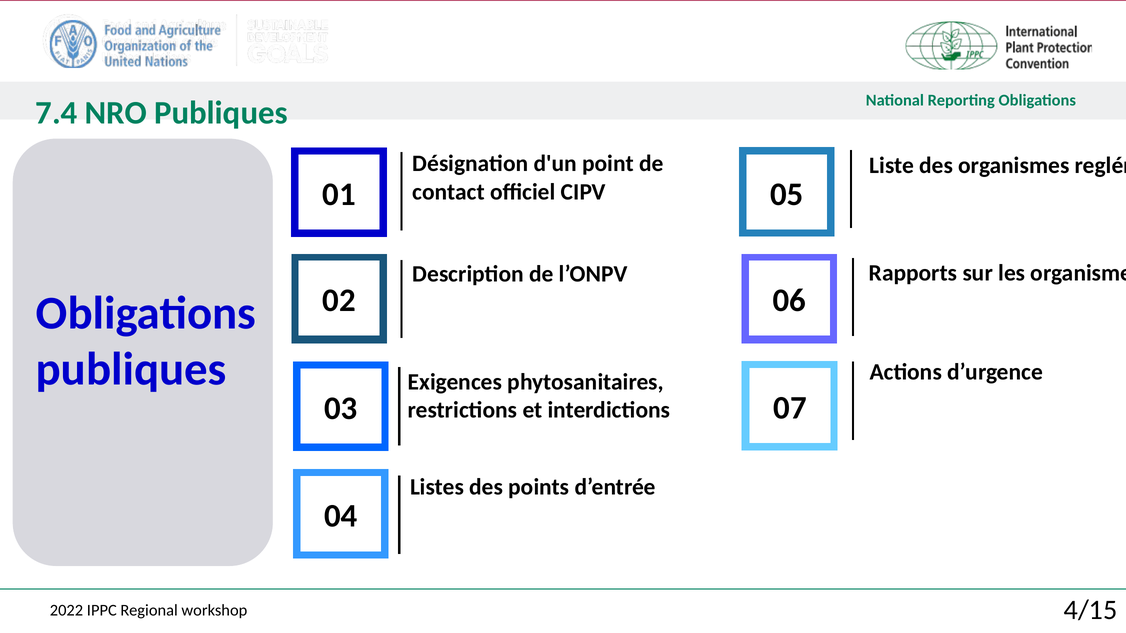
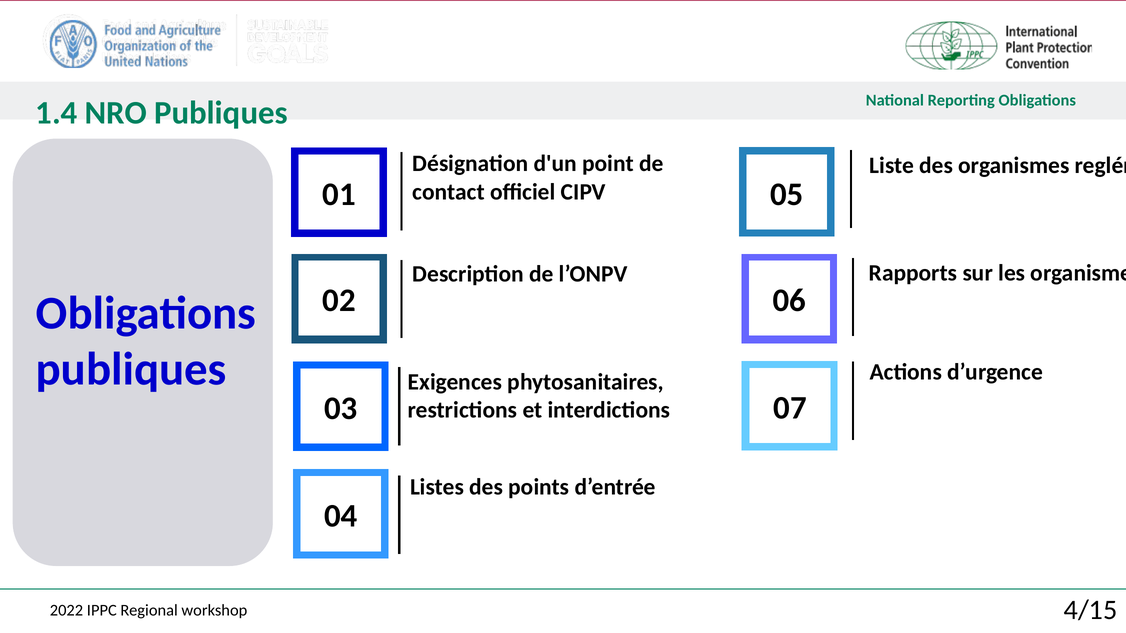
7.4: 7.4 -> 1.4
